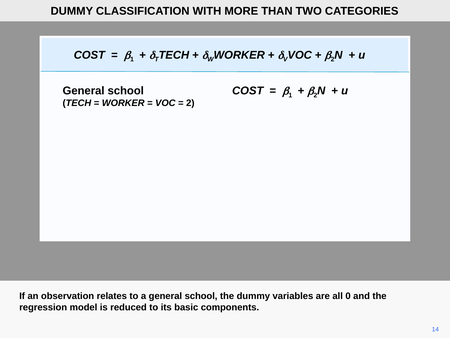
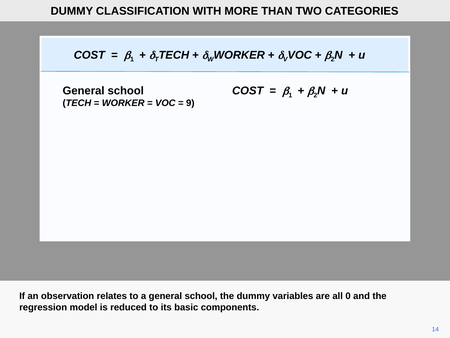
2 at (190, 103): 2 -> 9
